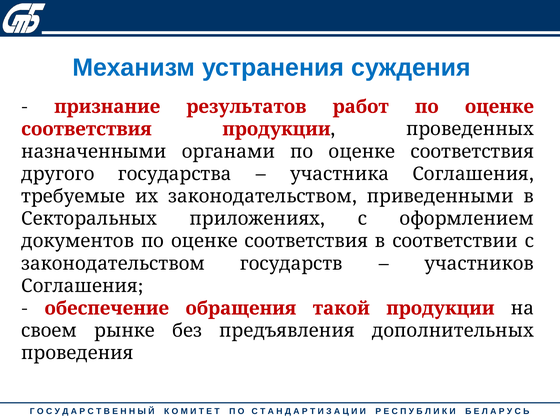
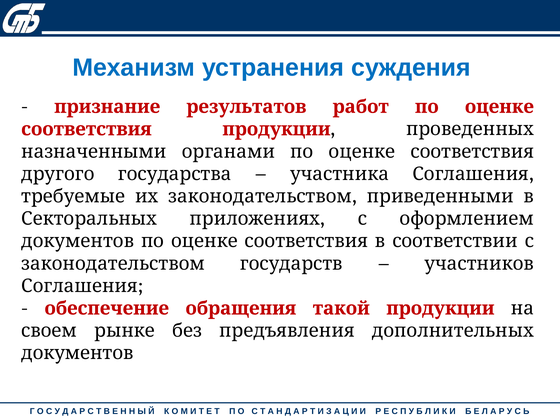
проведения at (77, 353): проведения -> документов
